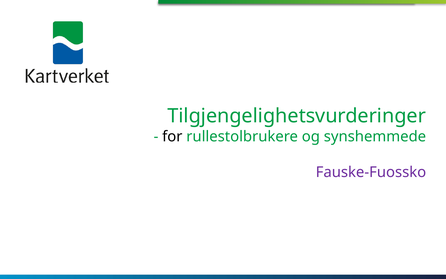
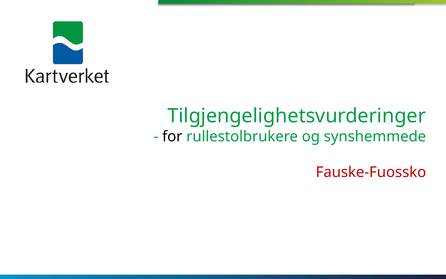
Fauske-Fuossko colour: purple -> red
